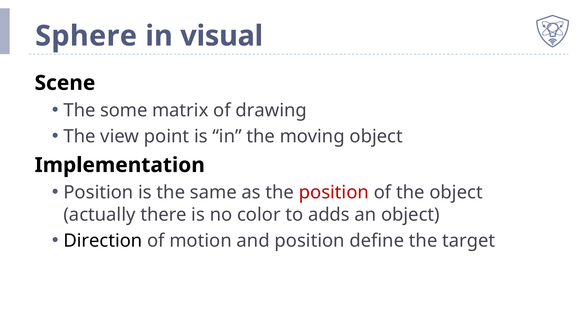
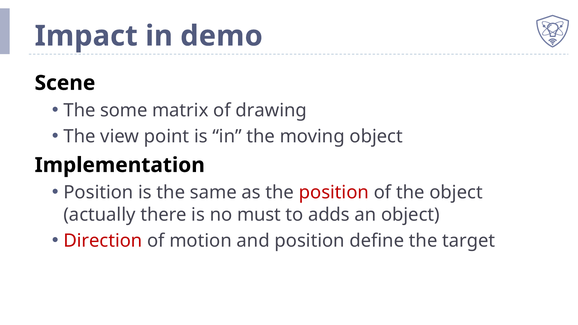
Sphere: Sphere -> Impact
visual: visual -> demo
color: color -> must
Direction colour: black -> red
